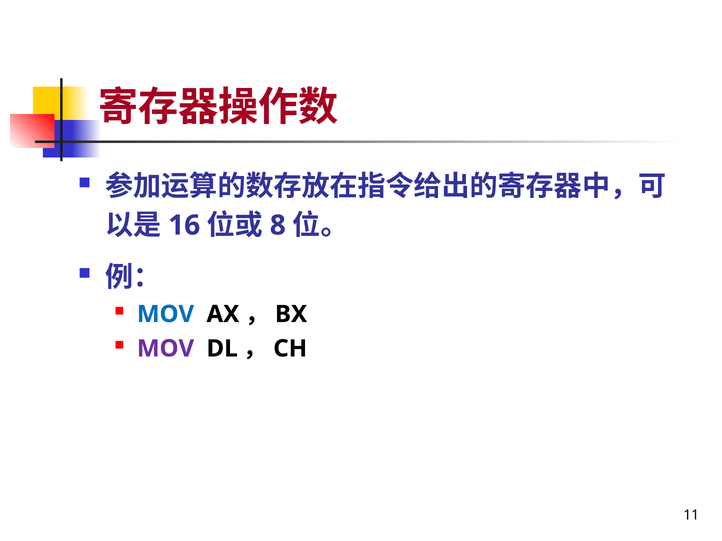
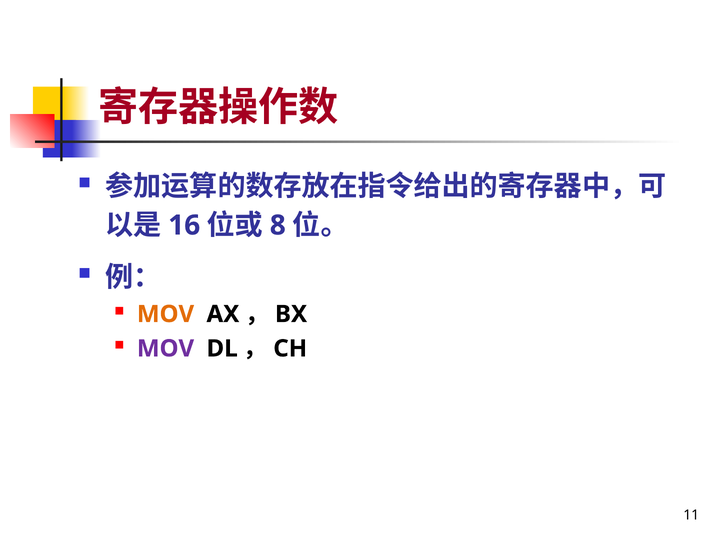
MOV at (166, 314) colour: blue -> orange
